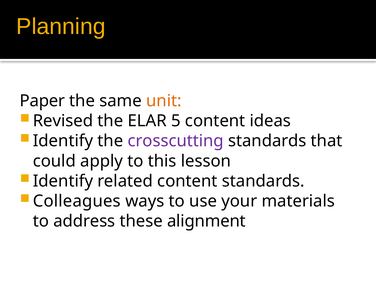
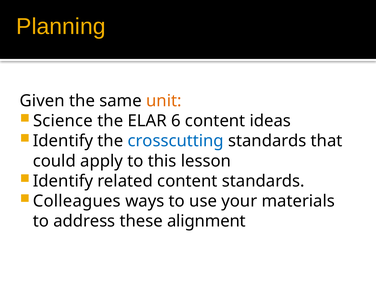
Paper: Paper -> Given
Revised: Revised -> Science
5: 5 -> 6
crosscutting colour: purple -> blue
